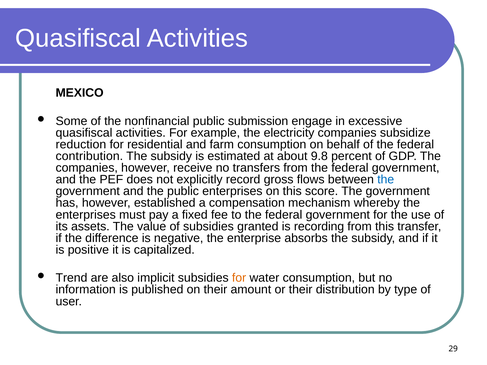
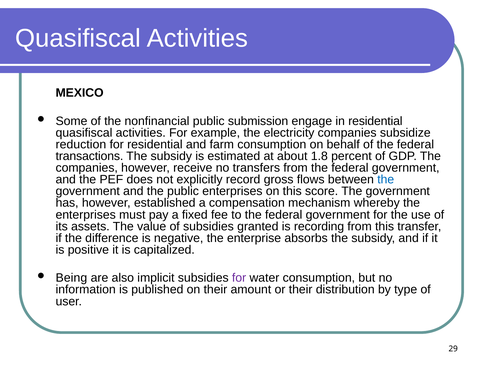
in excessive: excessive -> residential
contribution: contribution -> transactions
9.8: 9.8 -> 1.8
Trend: Trend -> Being
for at (239, 278) colour: orange -> purple
